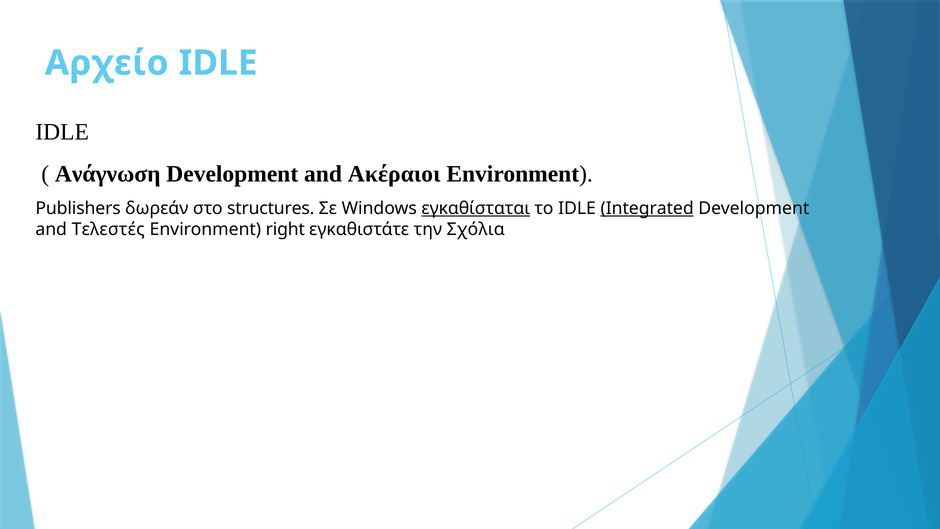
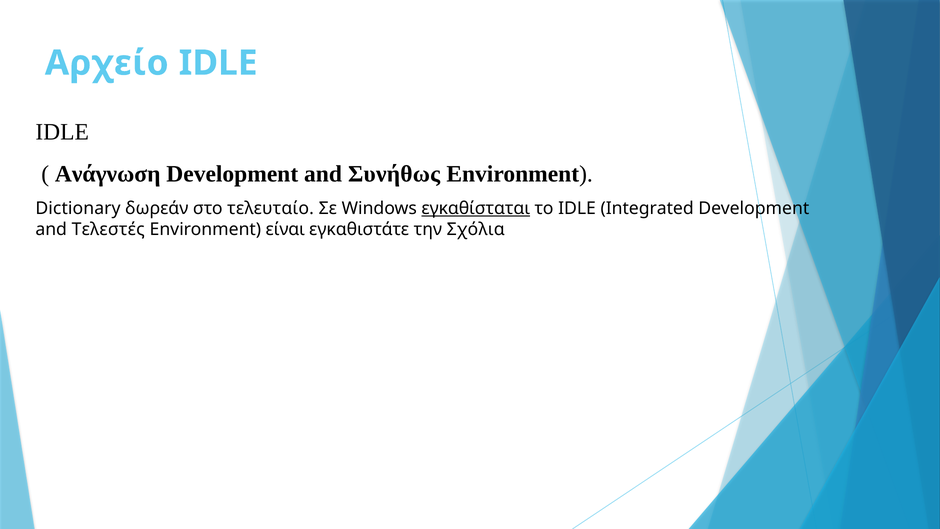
Ακέραιοι: Ακέραιοι -> Συνήθως
Publishers: Publishers -> Dictionary
structures: structures -> τελευταίο
Integrated underline: present -> none
right: right -> είναι
